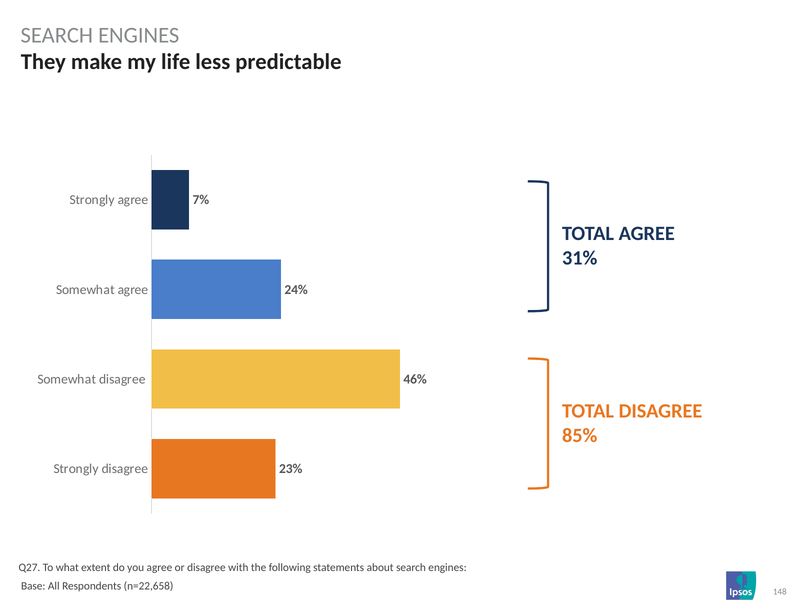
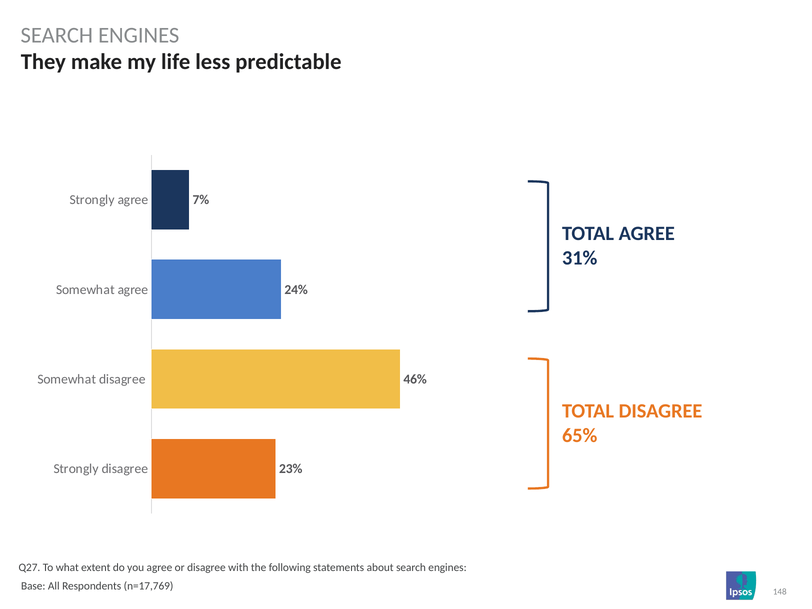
85%: 85% -> 65%
n=22,658: n=22,658 -> n=17,769
